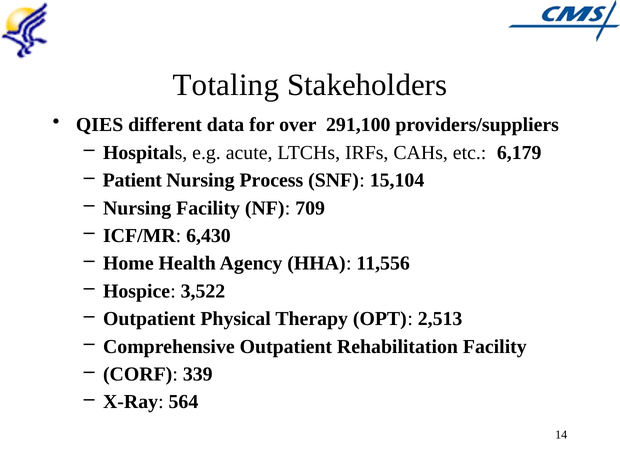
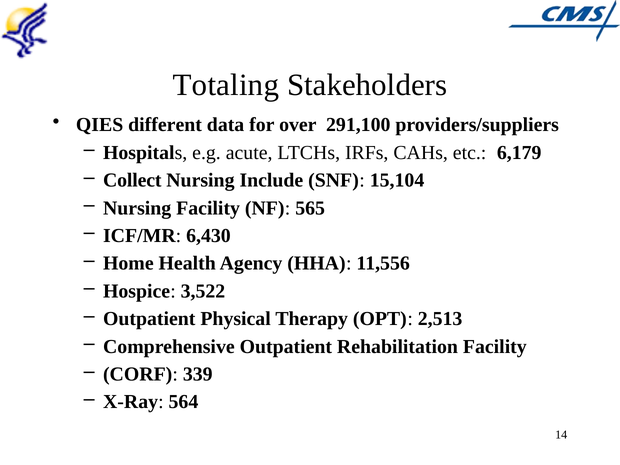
Patient: Patient -> Collect
Process: Process -> Include
709: 709 -> 565
